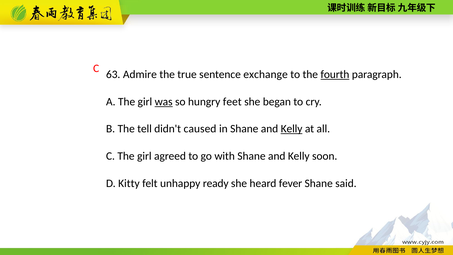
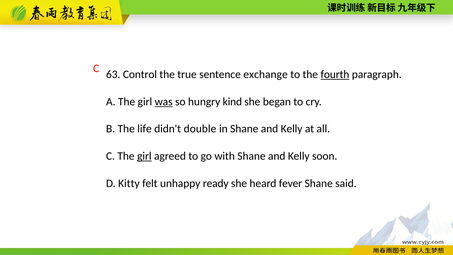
Admire: Admire -> Control
feet: feet -> kind
tell: tell -> life
caused: caused -> double
Kelly at (292, 129) underline: present -> none
girl at (144, 156) underline: none -> present
